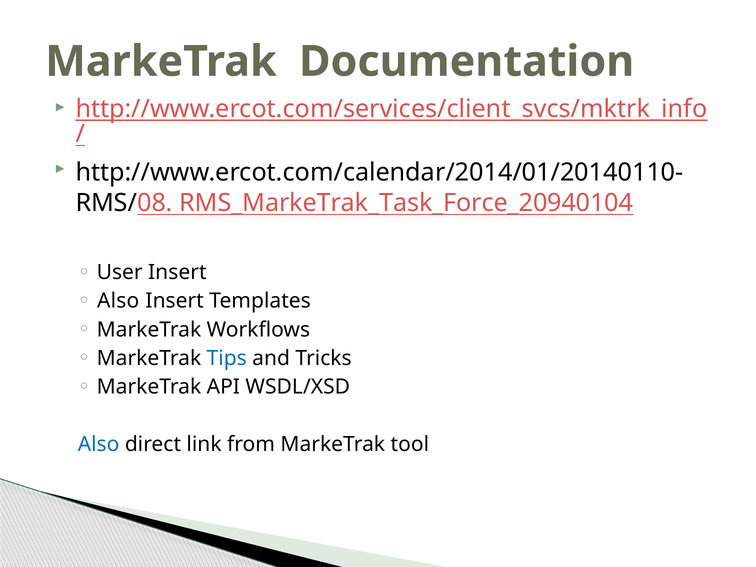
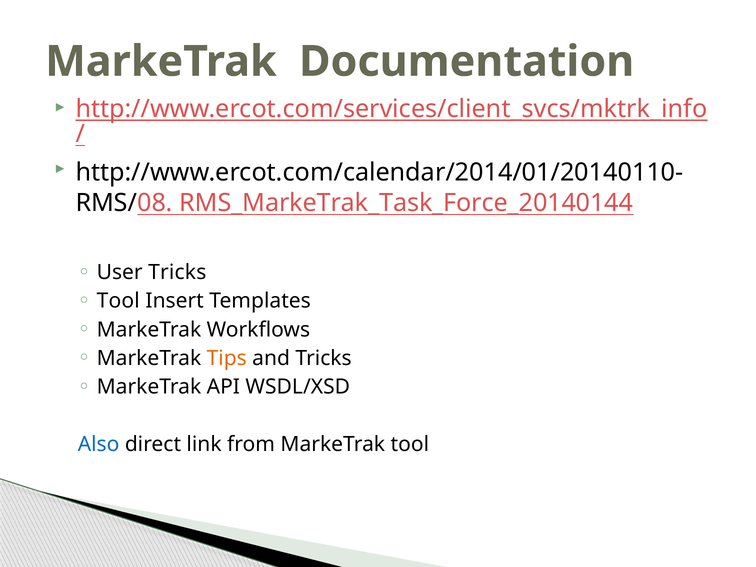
RMS_MarkeTrak_Task_Force_20940104: RMS_MarkeTrak_Task_Force_20940104 -> RMS_MarkeTrak_Task_Force_20140144
User Insert: Insert -> Tricks
Also at (118, 301): Also -> Tool
Tips colour: blue -> orange
